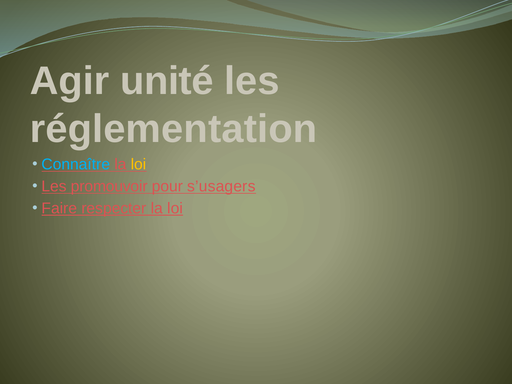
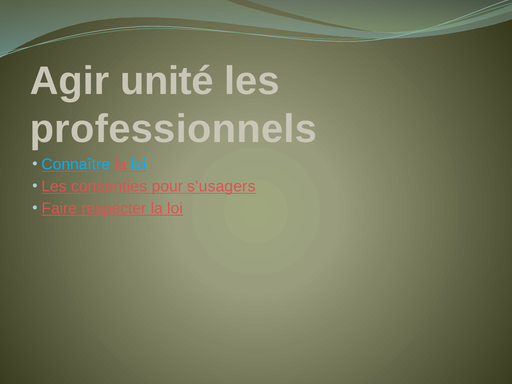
réglementation: réglementation -> professionnels
loi at (139, 165) colour: yellow -> light blue
promouvoir: promouvoir -> consenties
